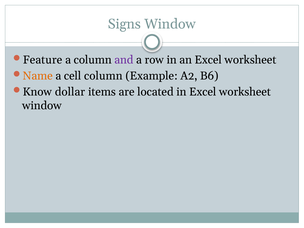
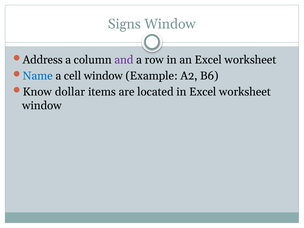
Feature: Feature -> Address
Name colour: orange -> blue
cell column: column -> window
